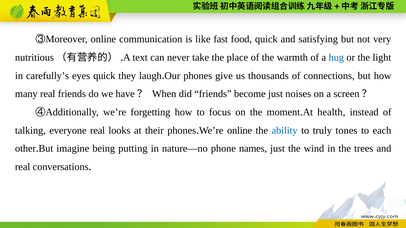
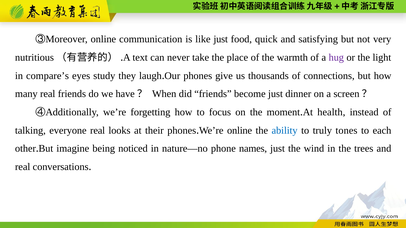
like fast: fast -> just
hug colour: blue -> purple
carefully’s: carefully’s -> compare’s
eyes quick: quick -> study
noises: noises -> dinner
putting: putting -> noticed
